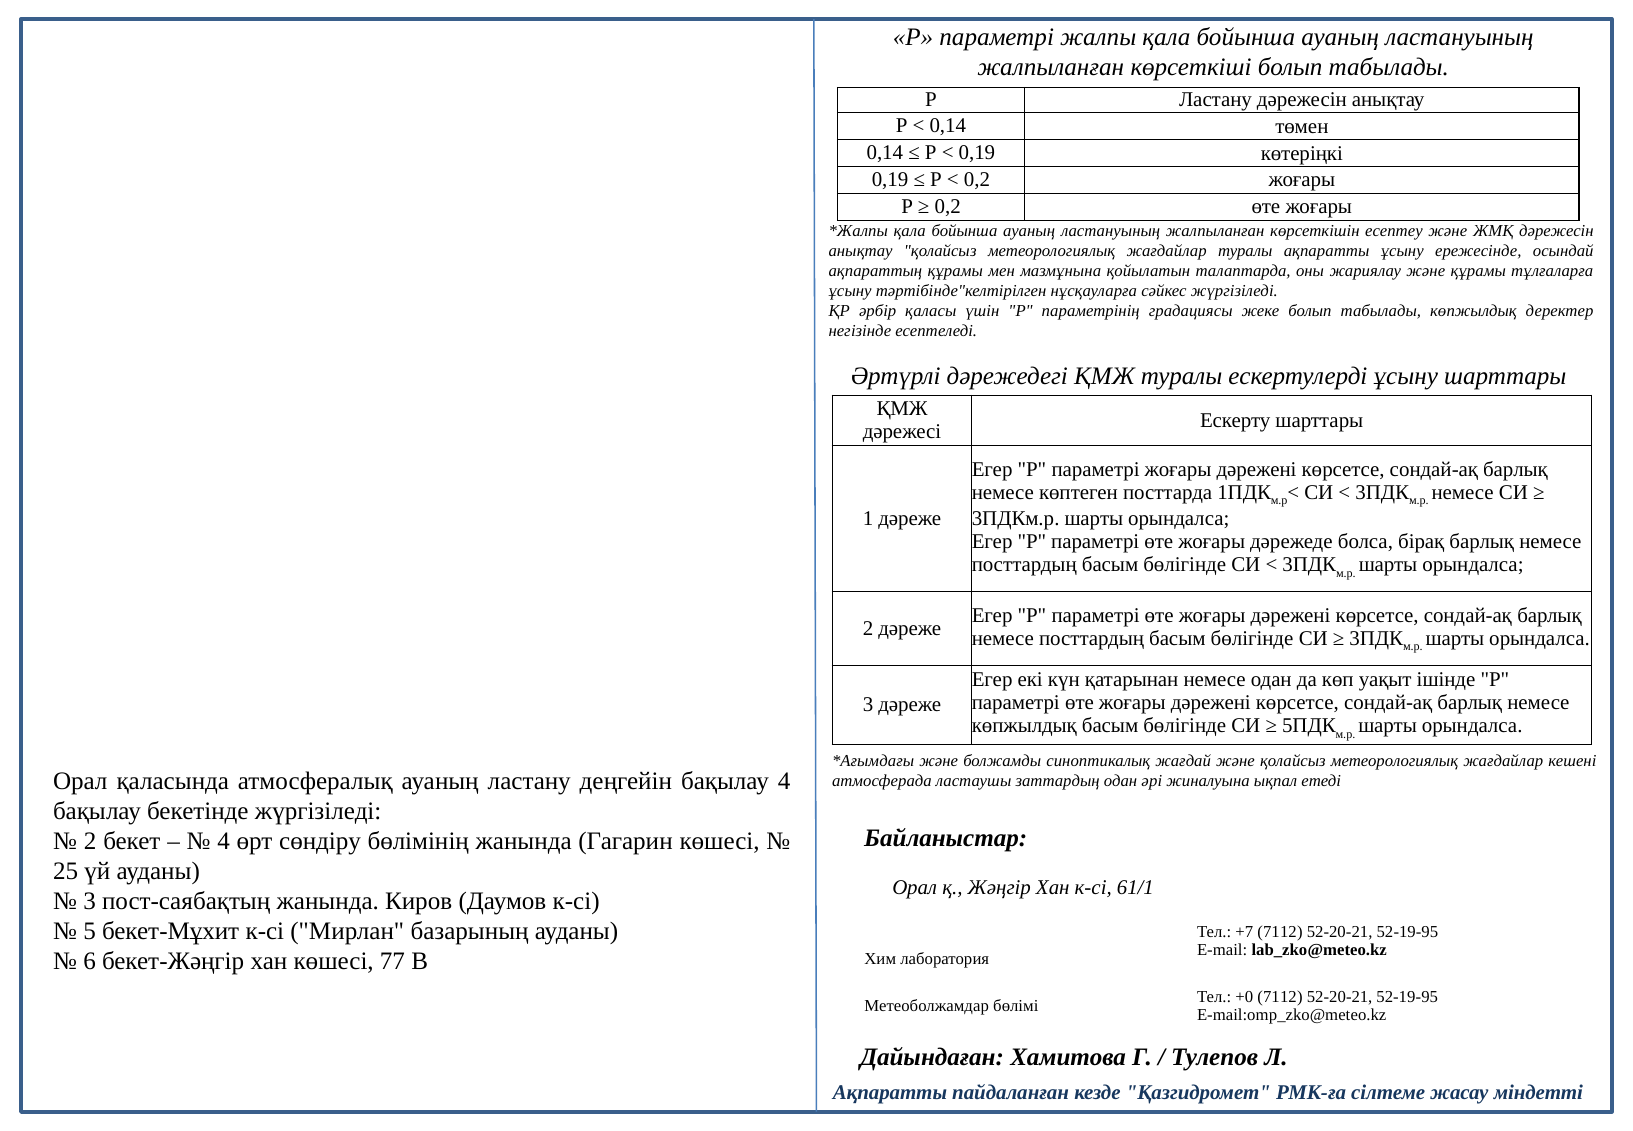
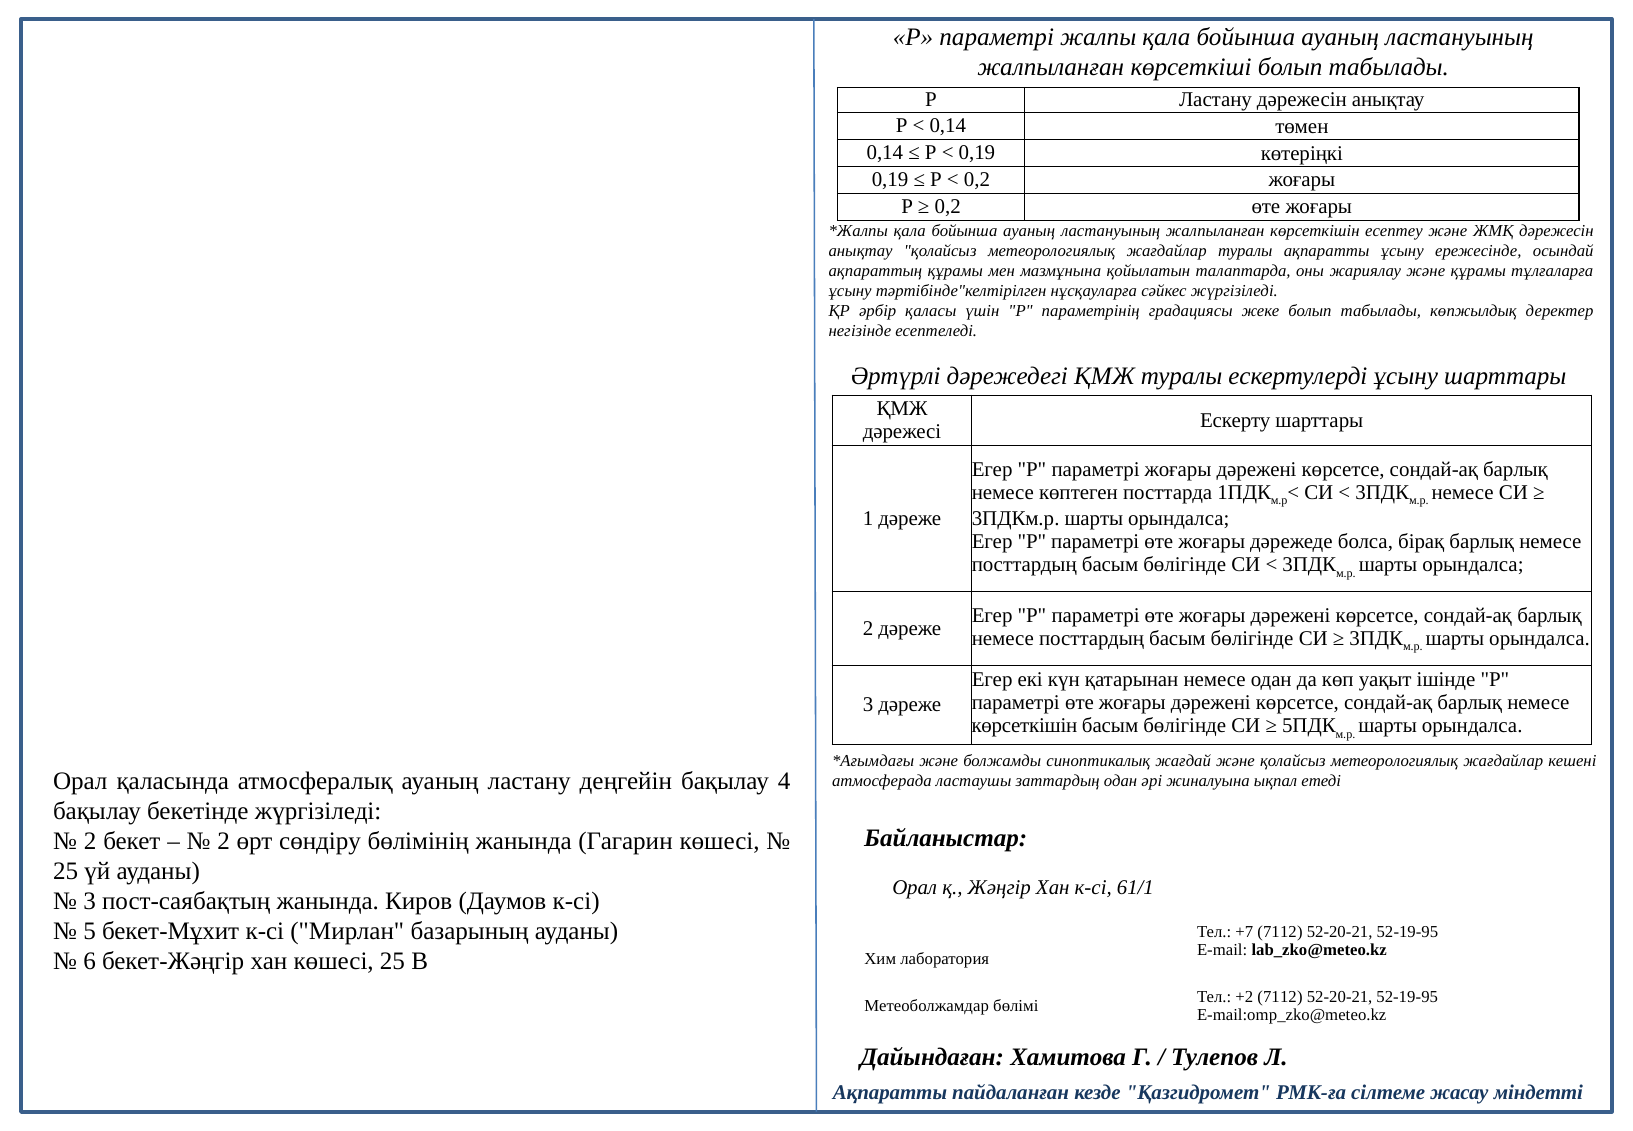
көпжылдық at (1024, 726): көпжылдық -> көрсеткішін
4 at (224, 841): 4 -> 2
көшесі 77: 77 -> 25
+0: +0 -> +2
